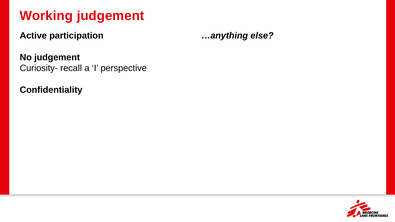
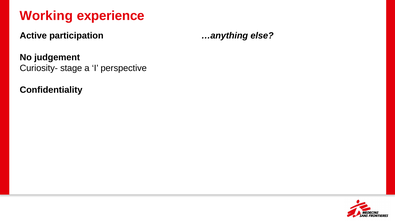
Working judgement: judgement -> experience
recall: recall -> stage
